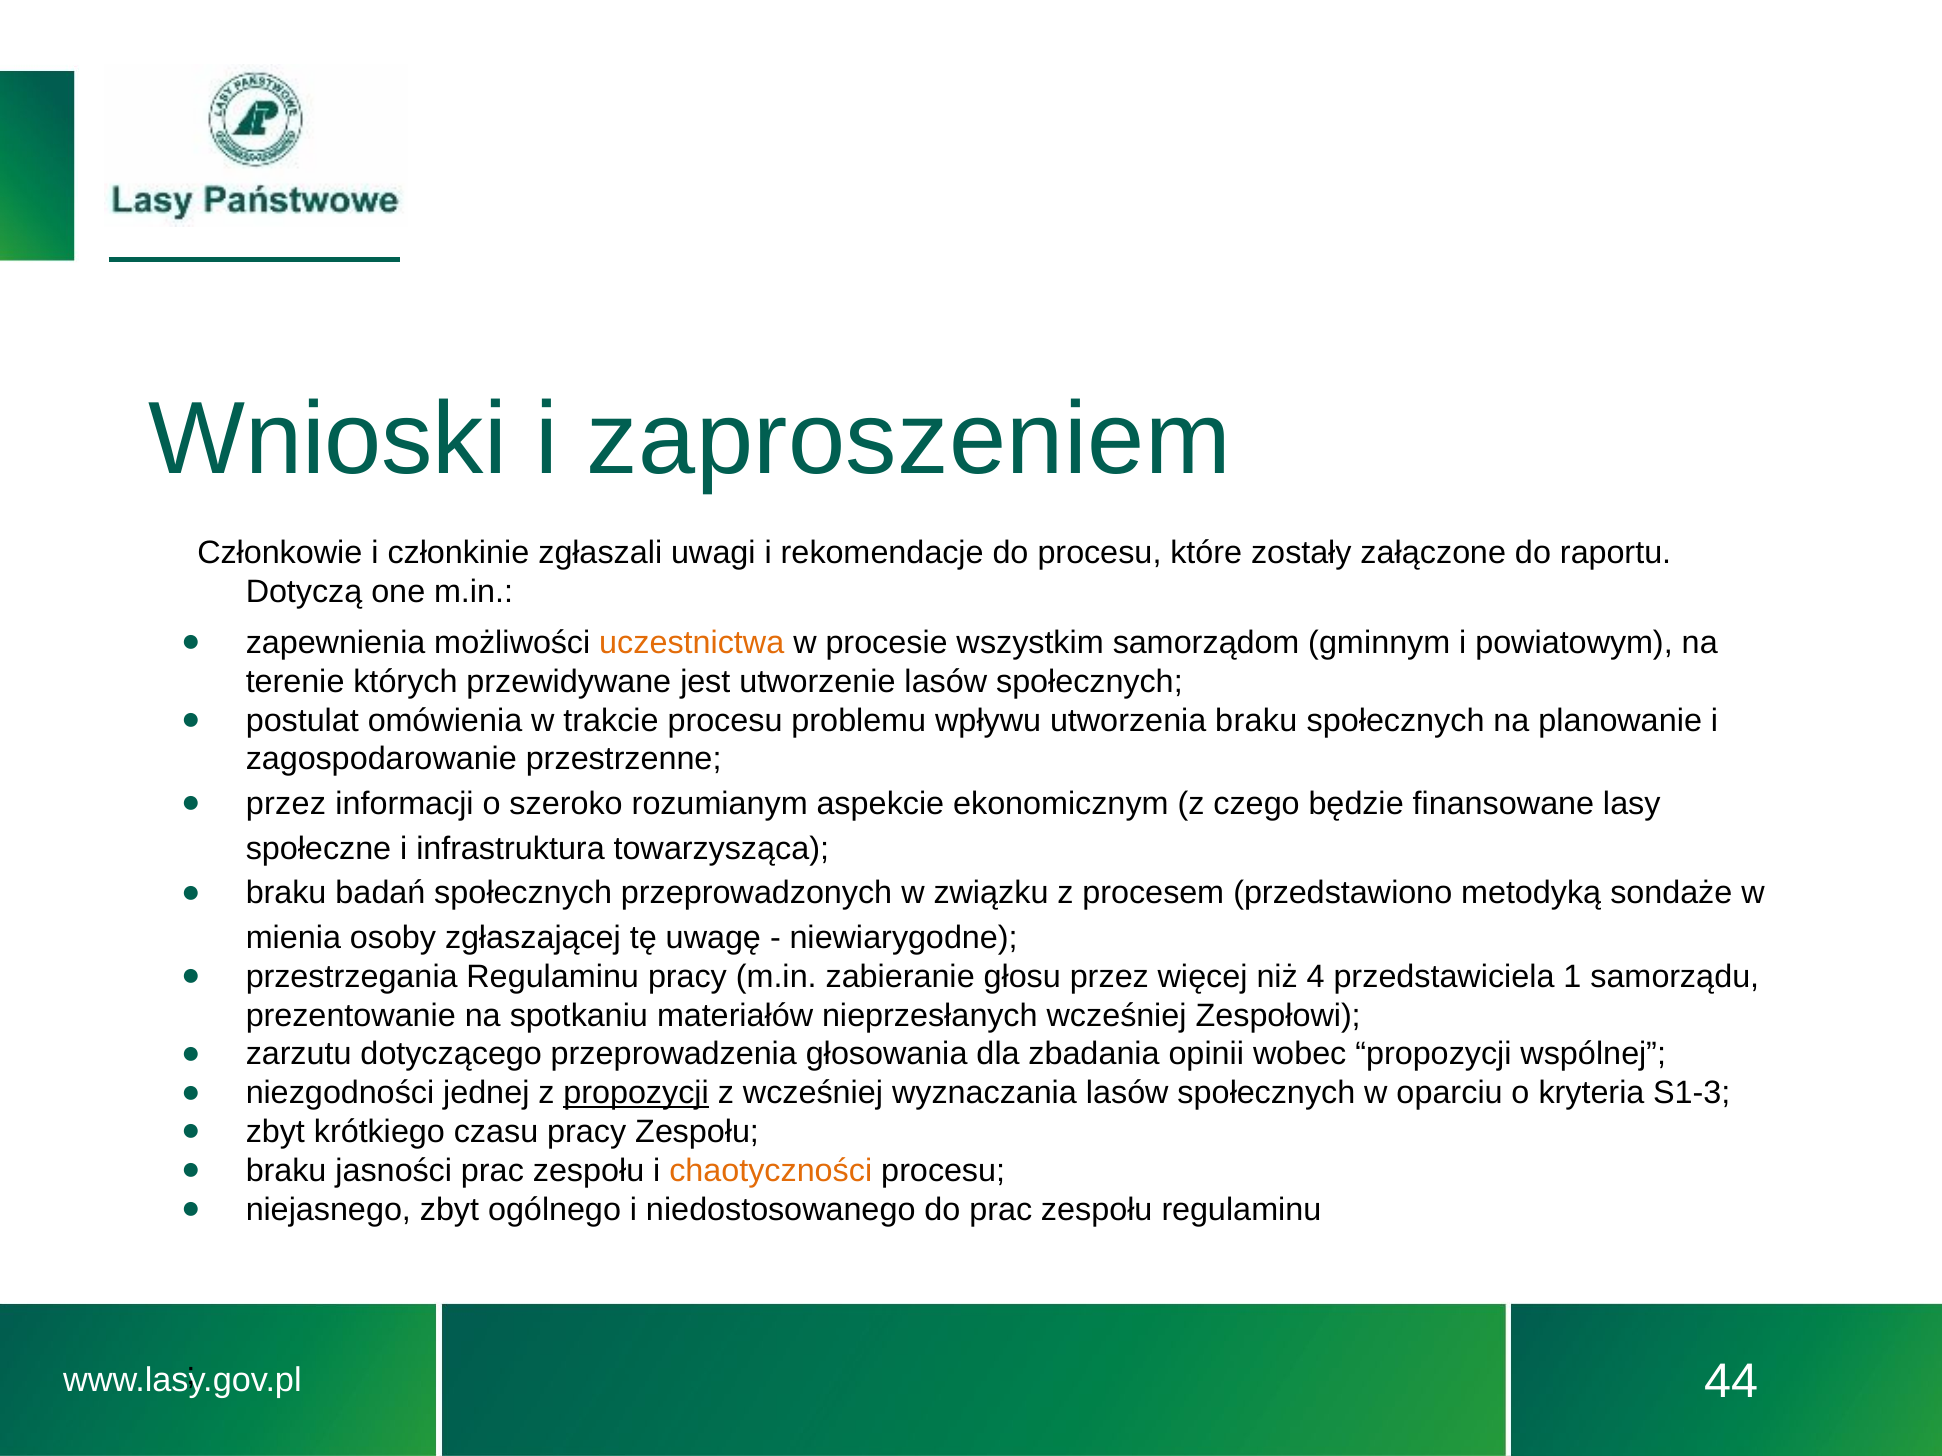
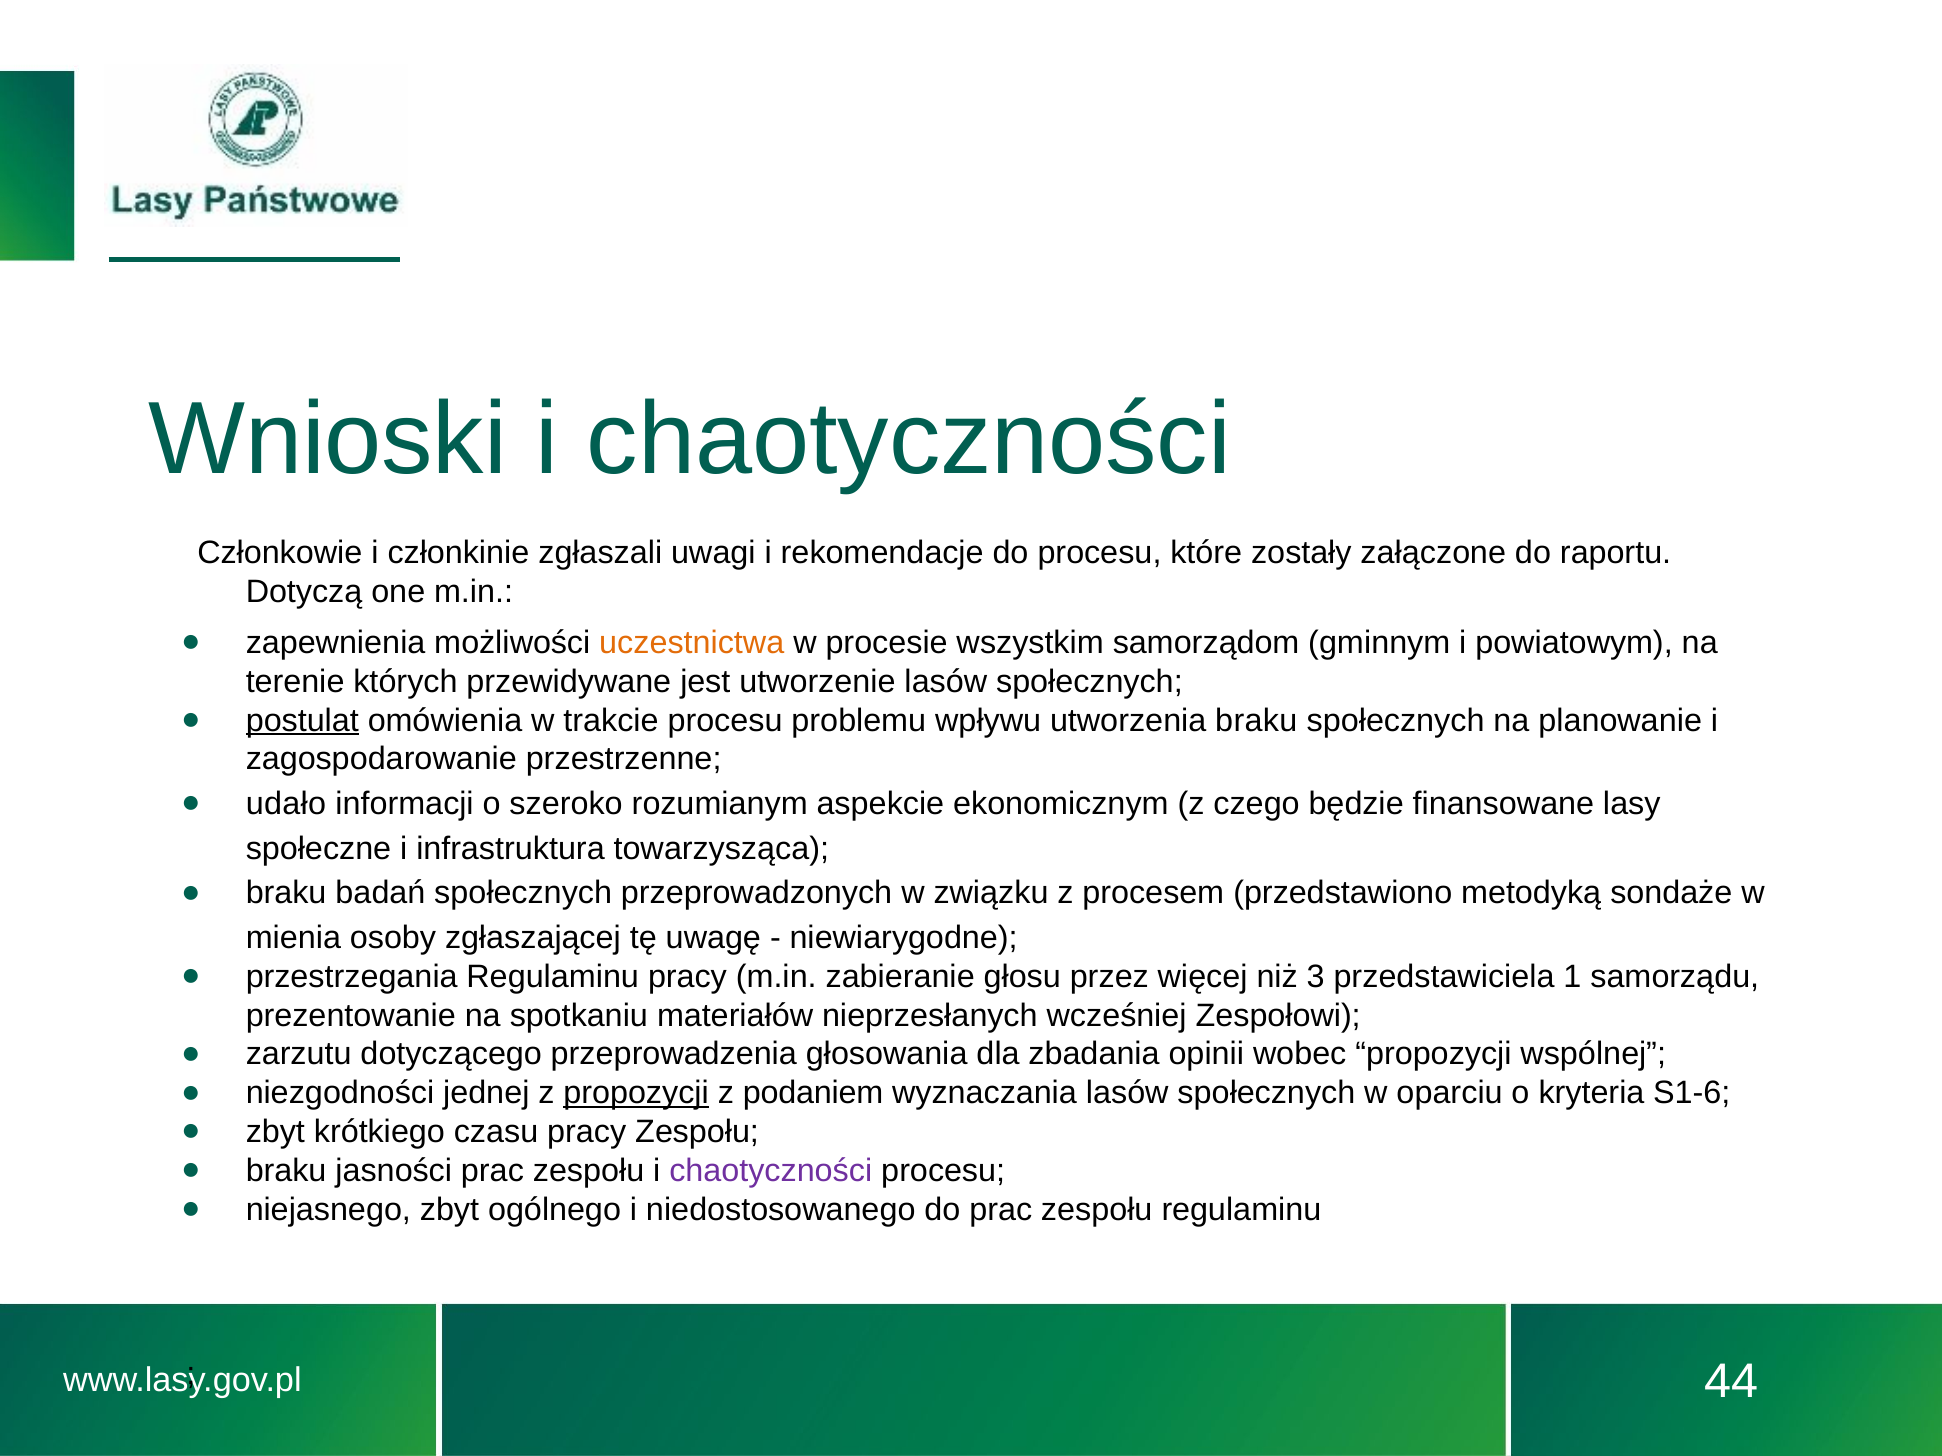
Wnioski i zaproszeniem: zaproszeniem -> chaotyczności
postulat underline: none -> present
przez at (286, 804): przez -> udało
4: 4 -> 3
z wcześniej: wcześniej -> podaniem
S1-3: S1-3 -> S1-6
chaotyczności at (771, 1171) colour: orange -> purple
